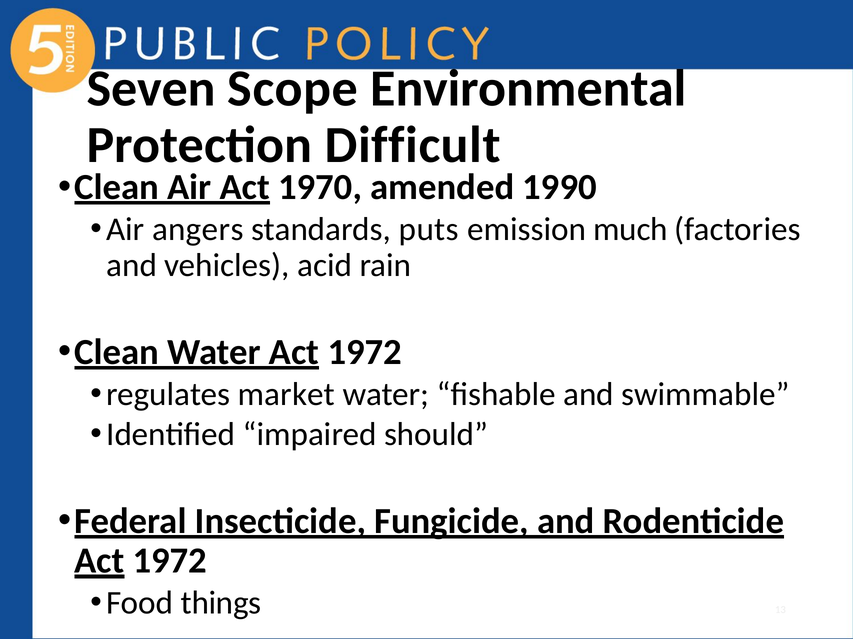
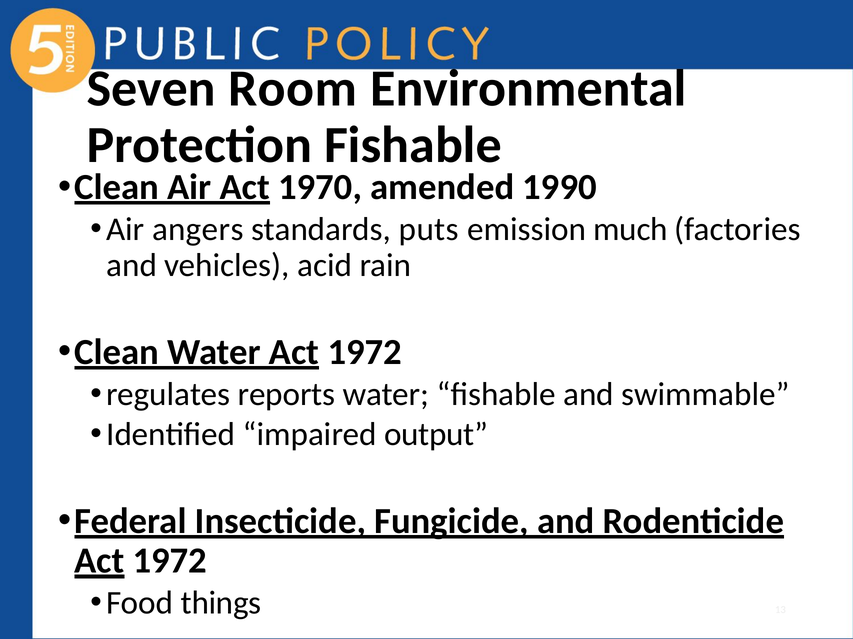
Scope: Scope -> Room
Protection Difficult: Difficult -> Fishable
market: market -> reports
should: should -> output
